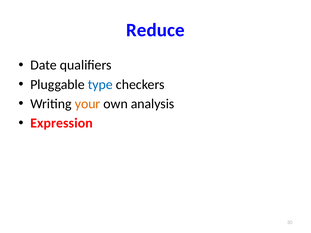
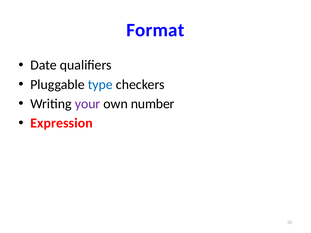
Reduce: Reduce -> Format
your colour: orange -> purple
analysis: analysis -> number
